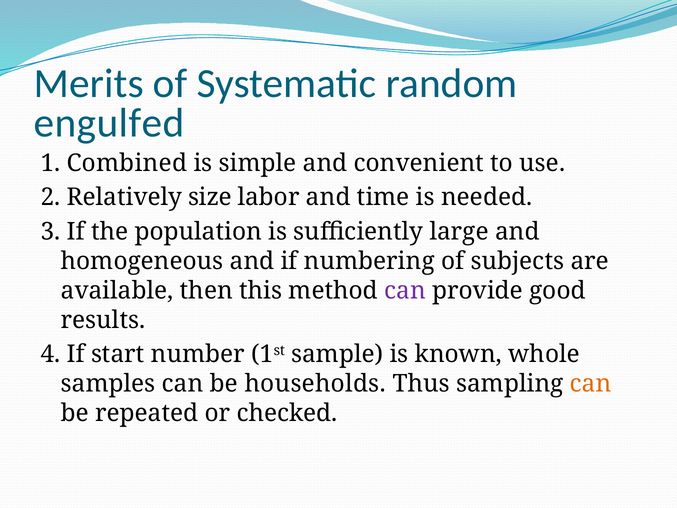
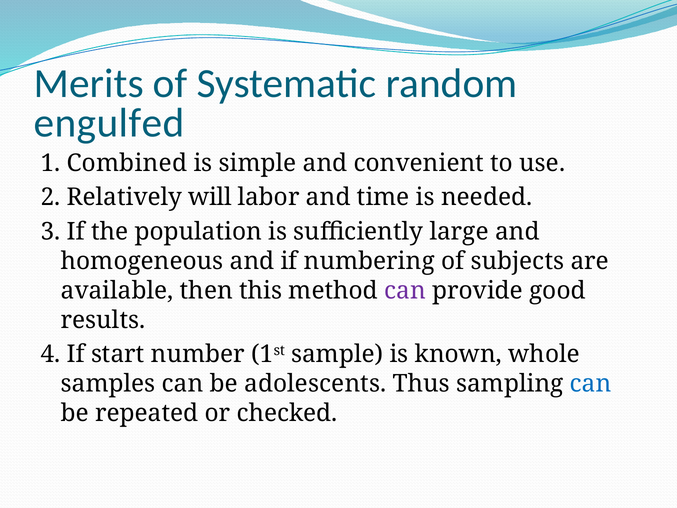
size: size -> will
households: households -> adolescents
can at (591, 383) colour: orange -> blue
